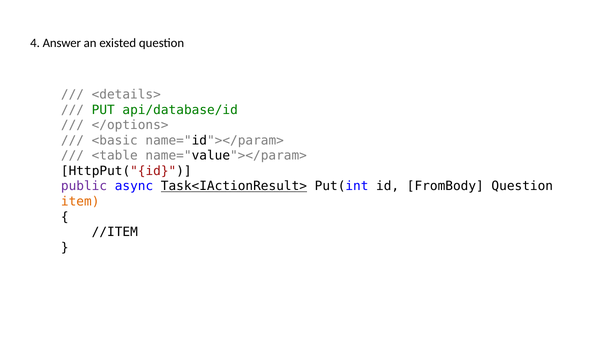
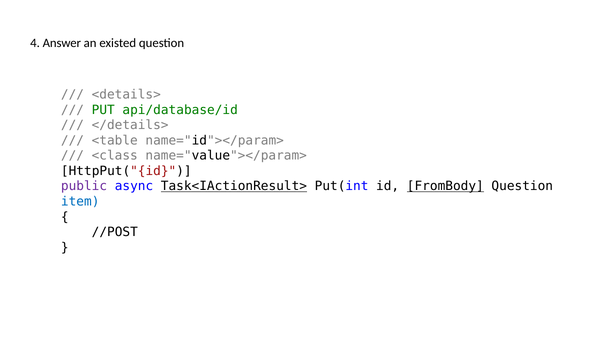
</options>: </options> -> </details>
<basic: <basic -> <table
<table: <table -> <class
FromBody underline: none -> present
item colour: orange -> blue
//ITEM: //ITEM -> //POST
